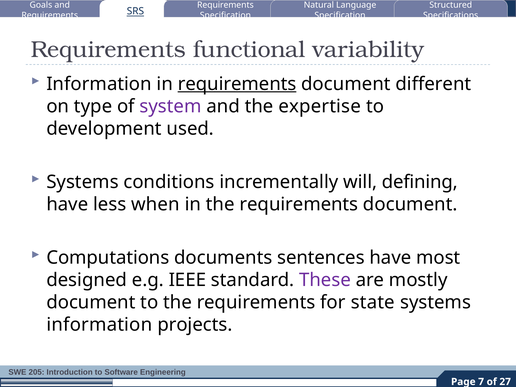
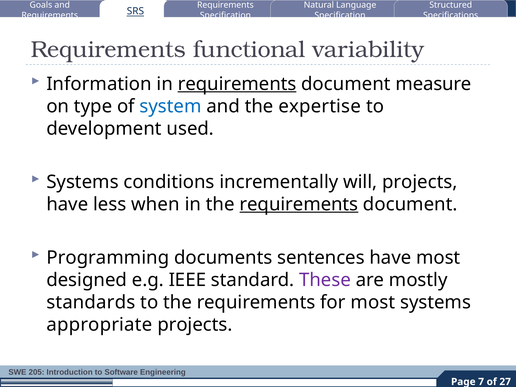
different: different -> measure
system colour: purple -> blue
will defining: defining -> projects
requirements at (299, 204) underline: none -> present
Computations: Computations -> Programming
document at (91, 302): document -> standards
for state: state -> most
information at (99, 325): information -> appropriate
